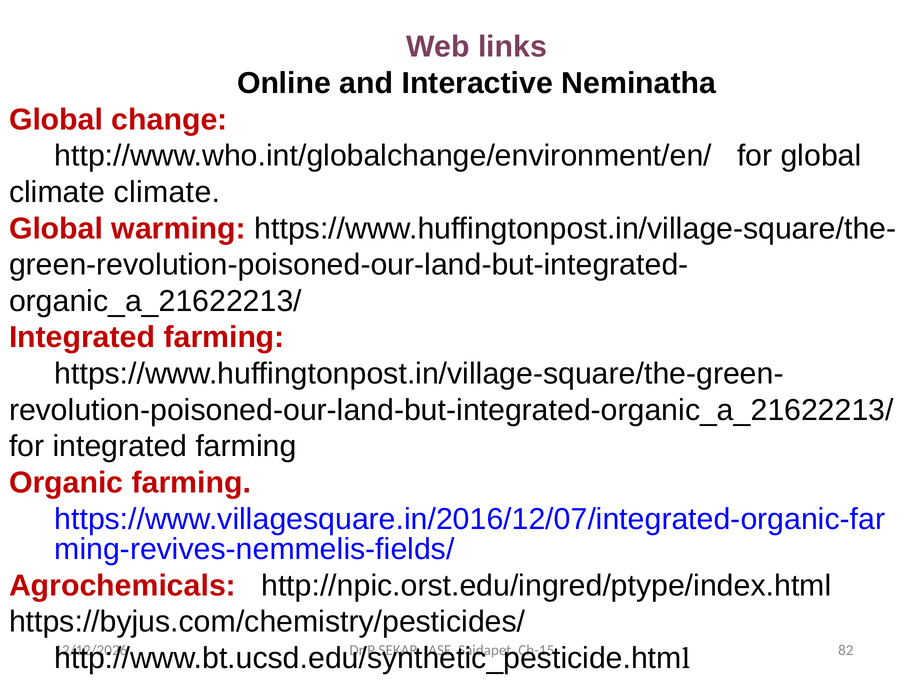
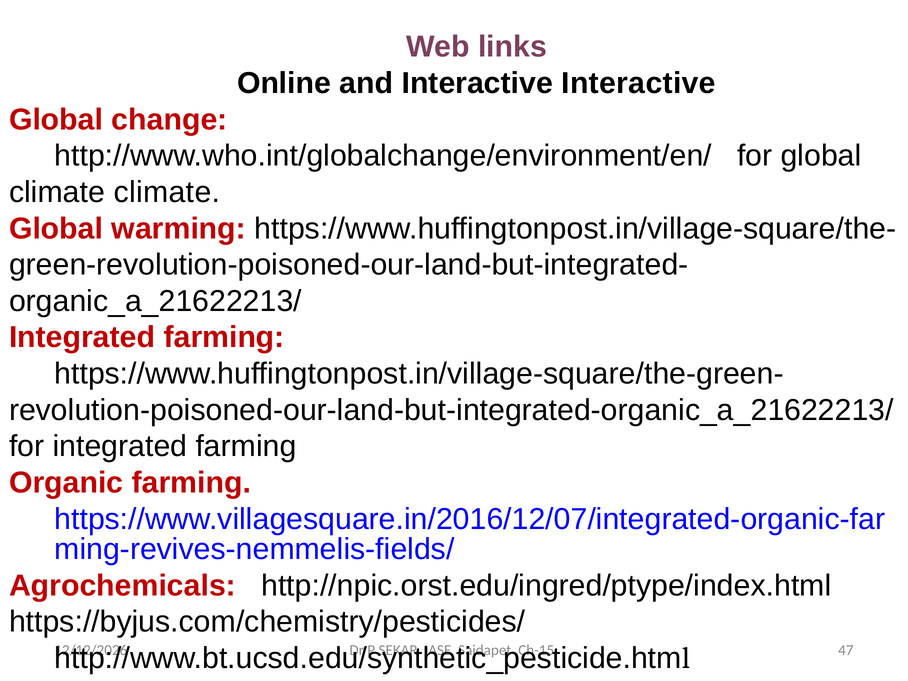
Interactive Neminatha: Neminatha -> Interactive
82: 82 -> 47
